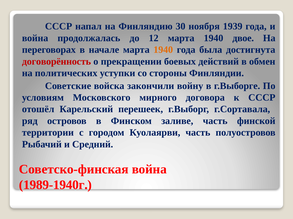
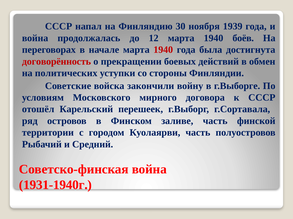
двое: двое -> боёв
1940 at (163, 50) colour: orange -> red
1989-1940г: 1989-1940г -> 1931-1940г
